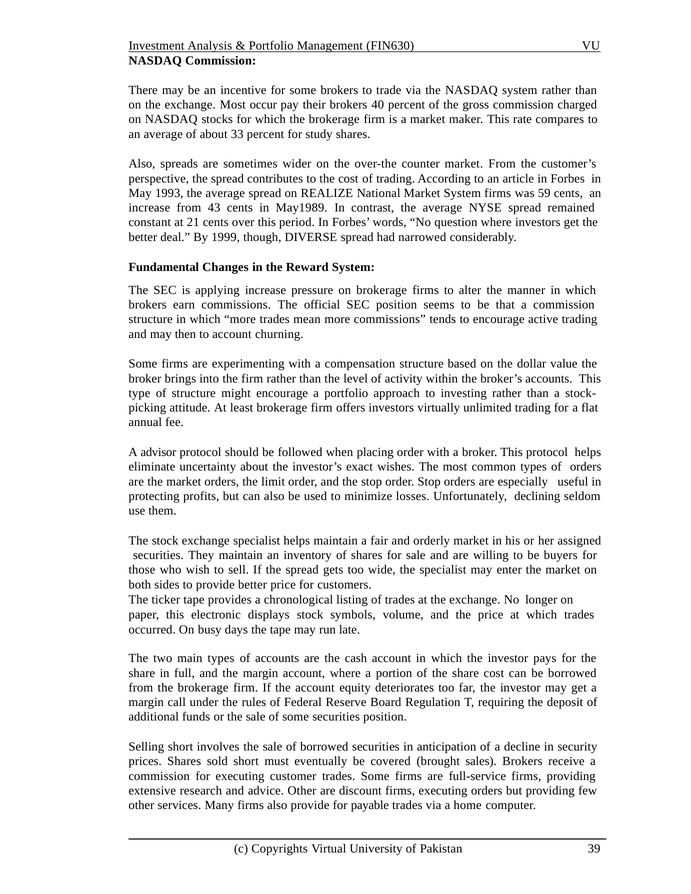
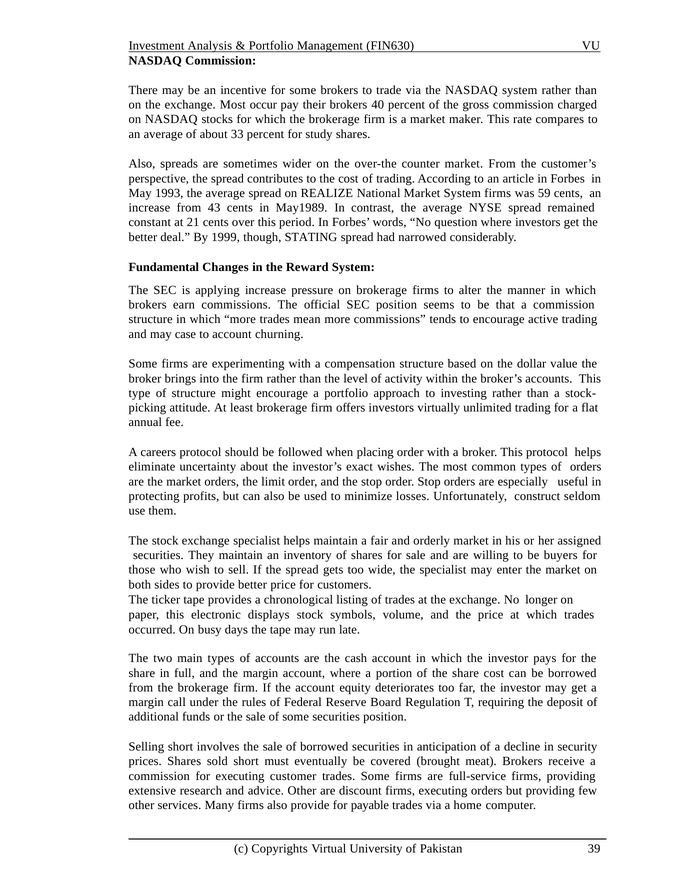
DIVERSE: DIVERSE -> STATING
then: then -> case
advisor: advisor -> careers
declining: declining -> construct
sales: sales -> meat
